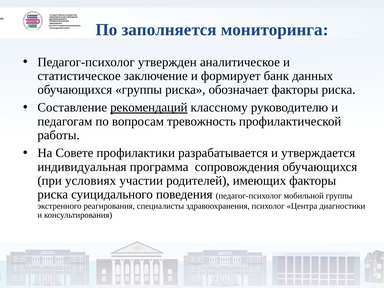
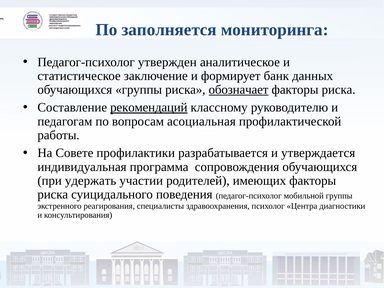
обозначает underline: none -> present
тревожность: тревожность -> асоциальная
условиях: условиях -> удержать
